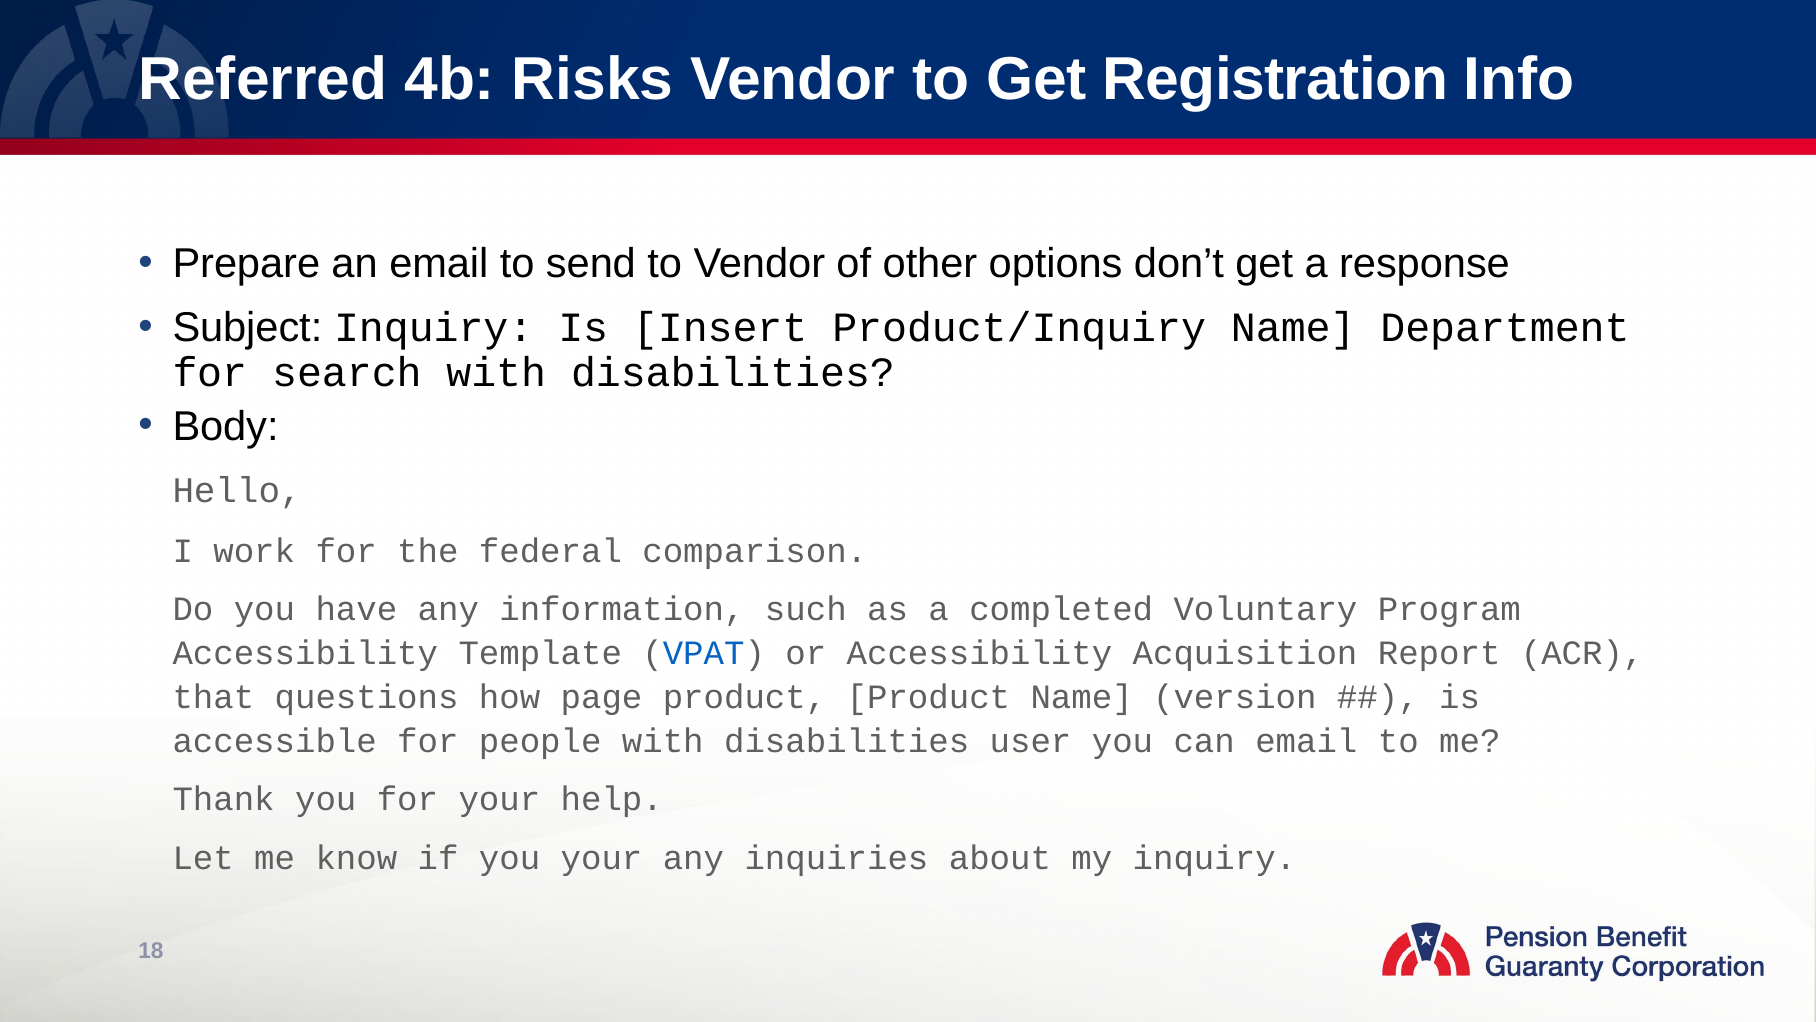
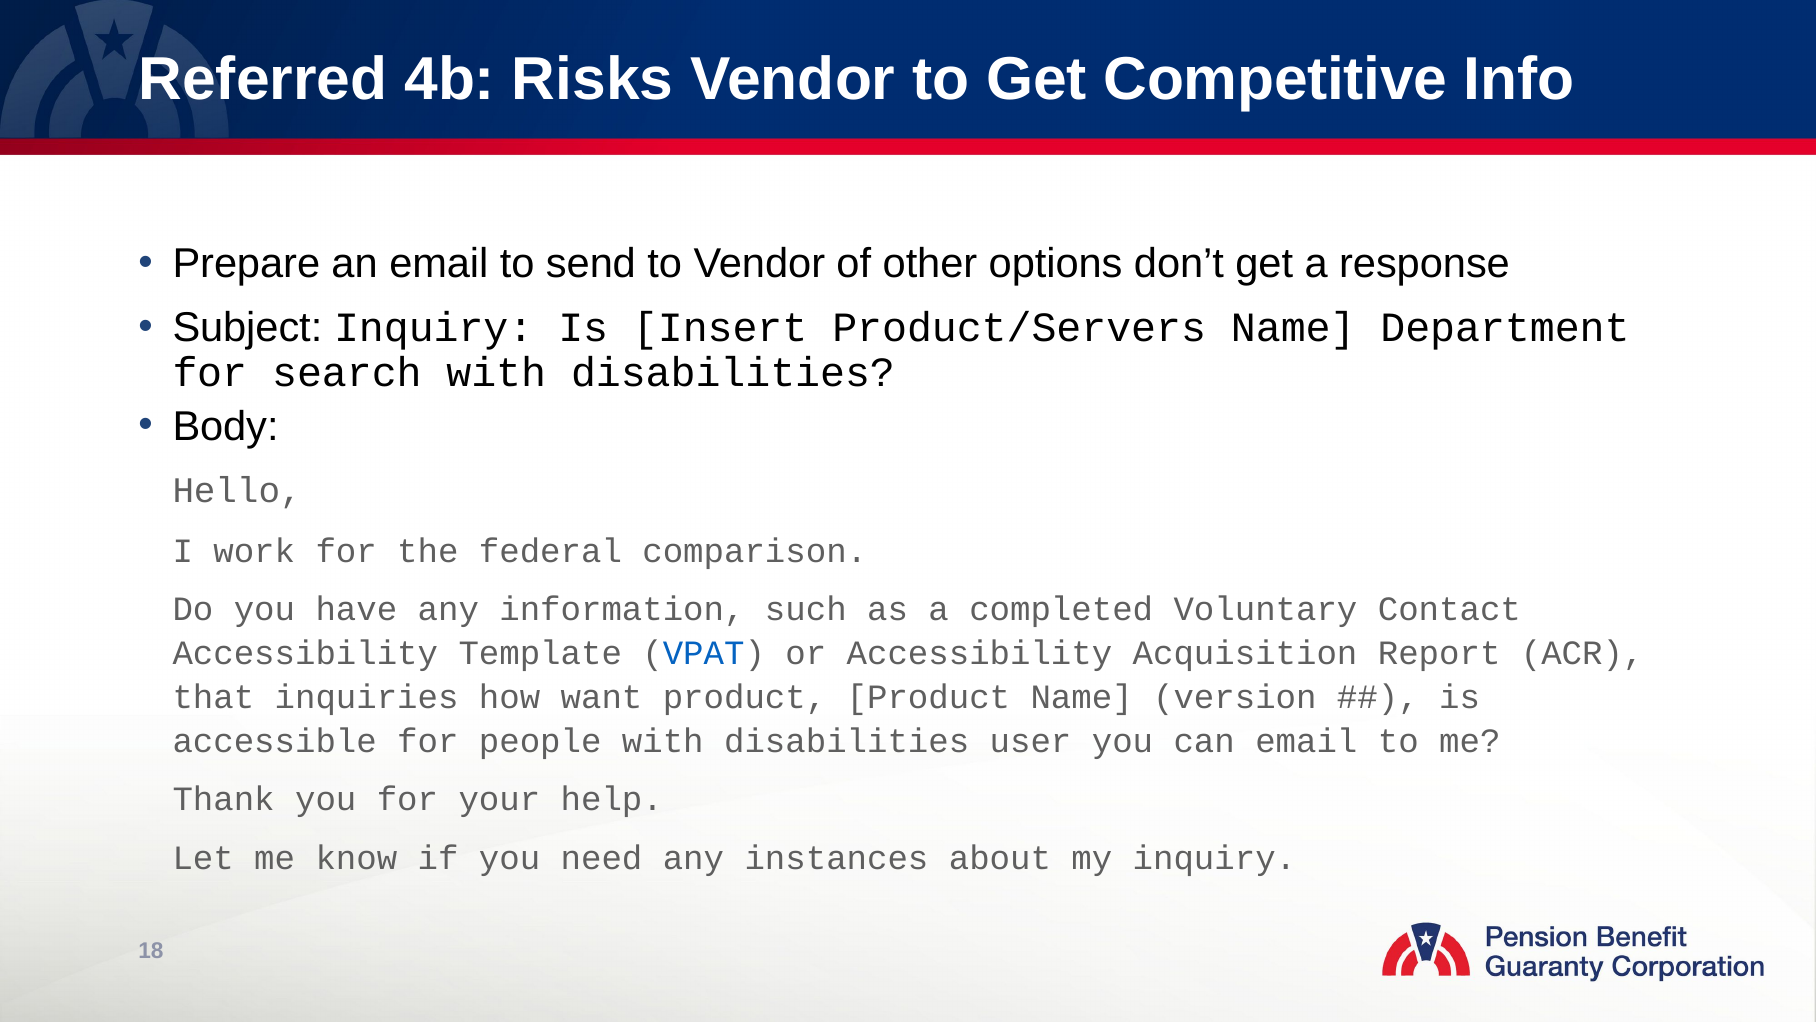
Registration: Registration -> Competitive
Product/Inquiry: Product/Inquiry -> Product/Servers
Program: Program -> Contact
questions: questions -> inquiries
page: page -> want
you your: your -> need
inquiries: inquiries -> instances
